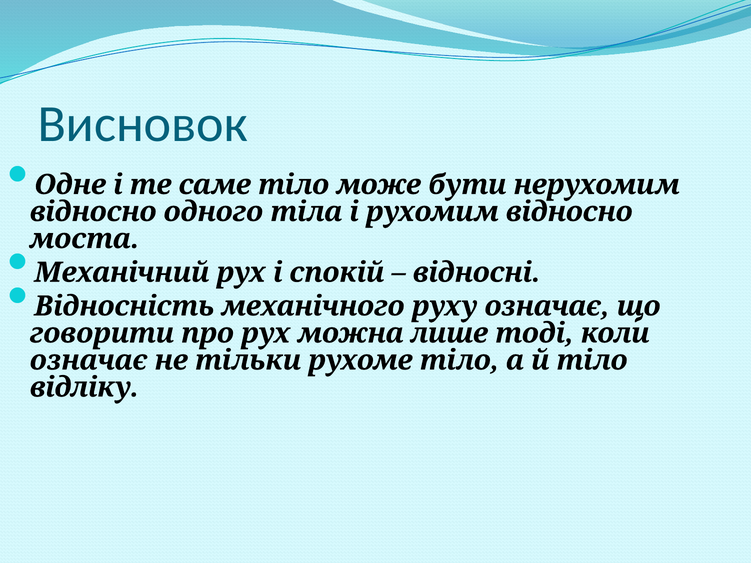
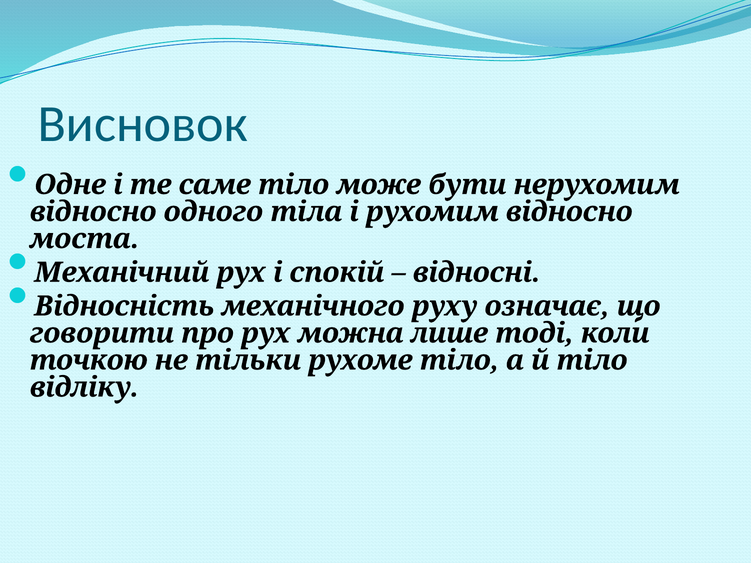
означає at (89, 360): означає -> точкою
